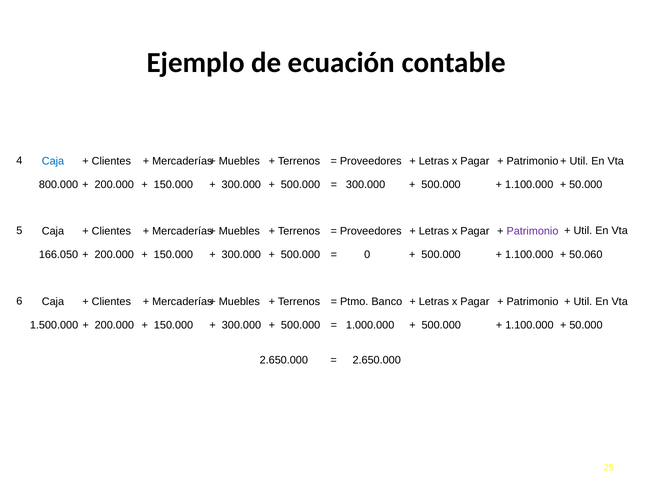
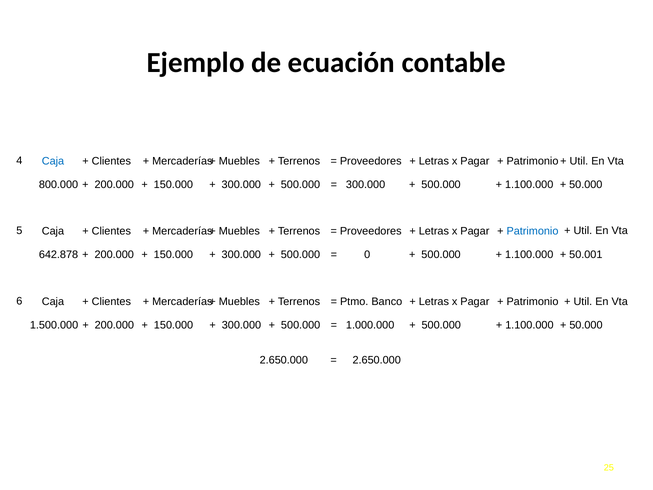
Patrimonio at (532, 231) colour: purple -> blue
166.050: 166.050 -> 642.878
50.060: 50.060 -> 50.001
